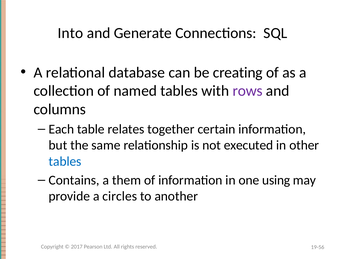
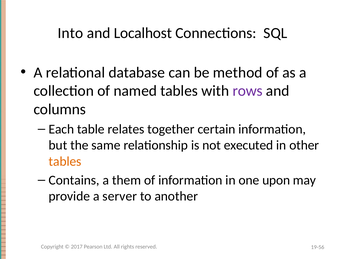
Generate: Generate -> Localhost
creating: creating -> method
tables at (65, 161) colour: blue -> orange
using: using -> upon
circles: circles -> server
